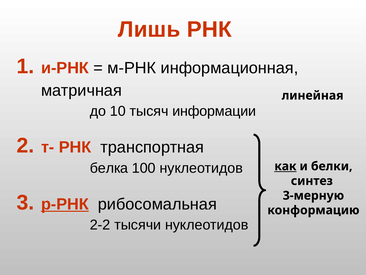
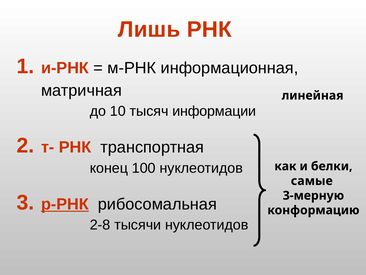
белка: белка -> конец
как underline: present -> none
синтез: синтез -> самые
2-2: 2-2 -> 2-8
